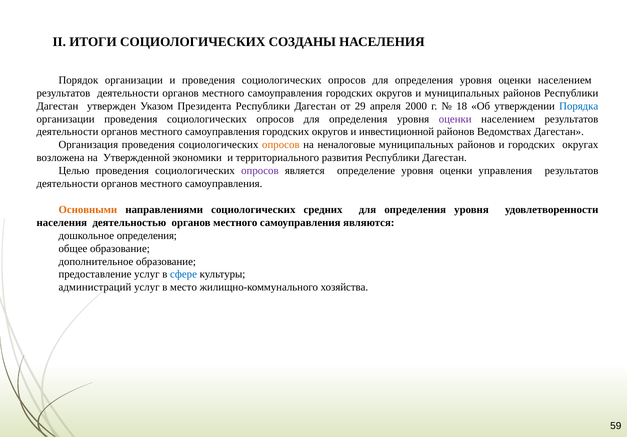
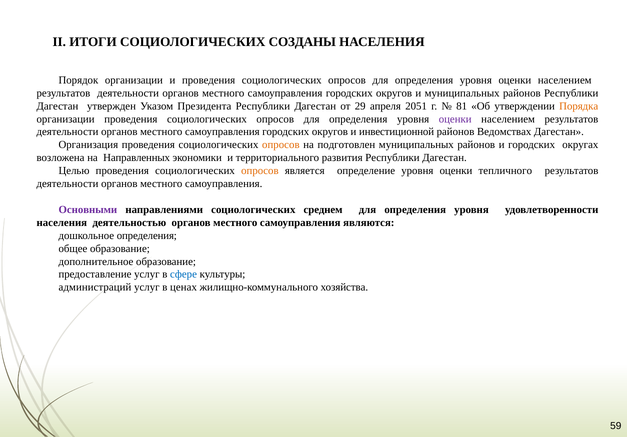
2000: 2000 -> 2051
18: 18 -> 81
Порядка colour: blue -> orange
неналоговые: неналоговые -> подготовлен
Утвержденной: Утвержденной -> Направленных
опросов at (260, 171) colour: purple -> orange
управления: управления -> тепличного
Основными colour: orange -> purple
средних: средних -> среднем
место: место -> ценах
